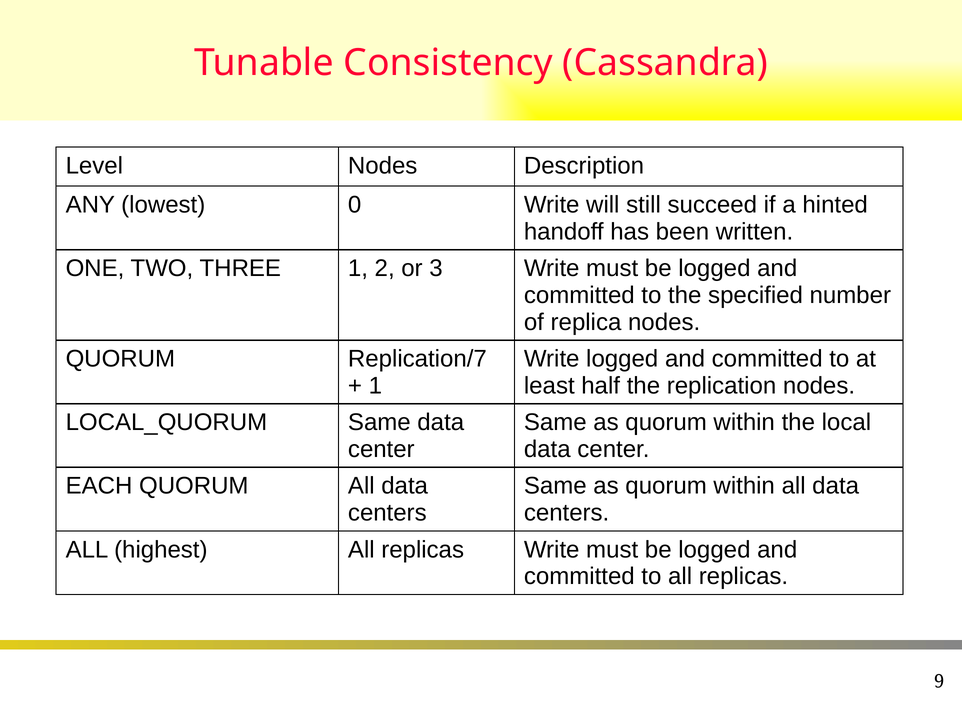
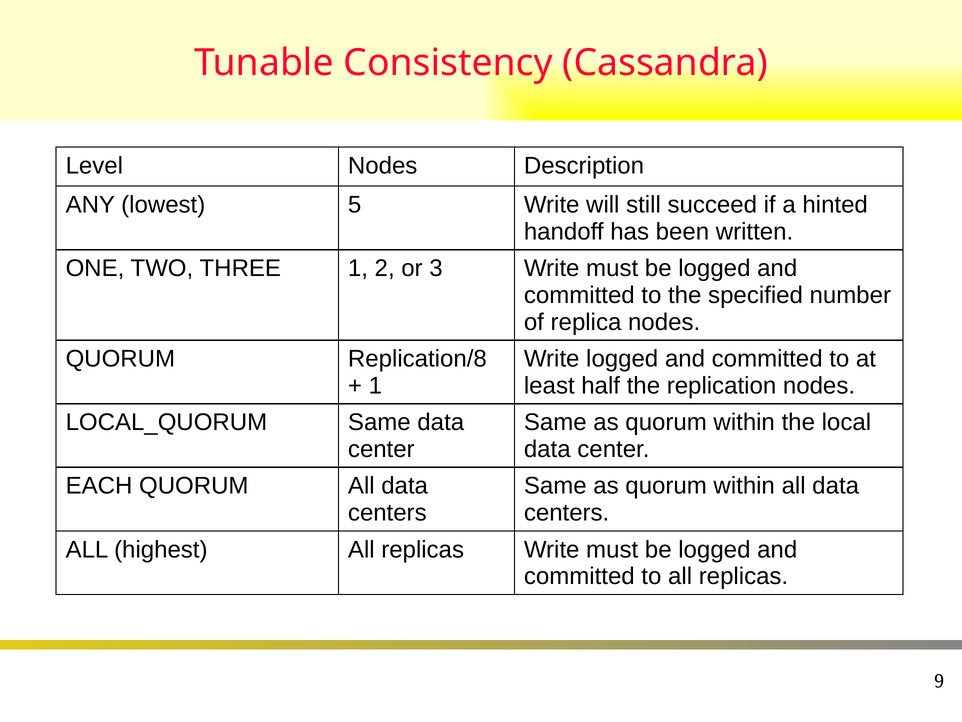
0: 0 -> 5
Replication/7: Replication/7 -> Replication/8
